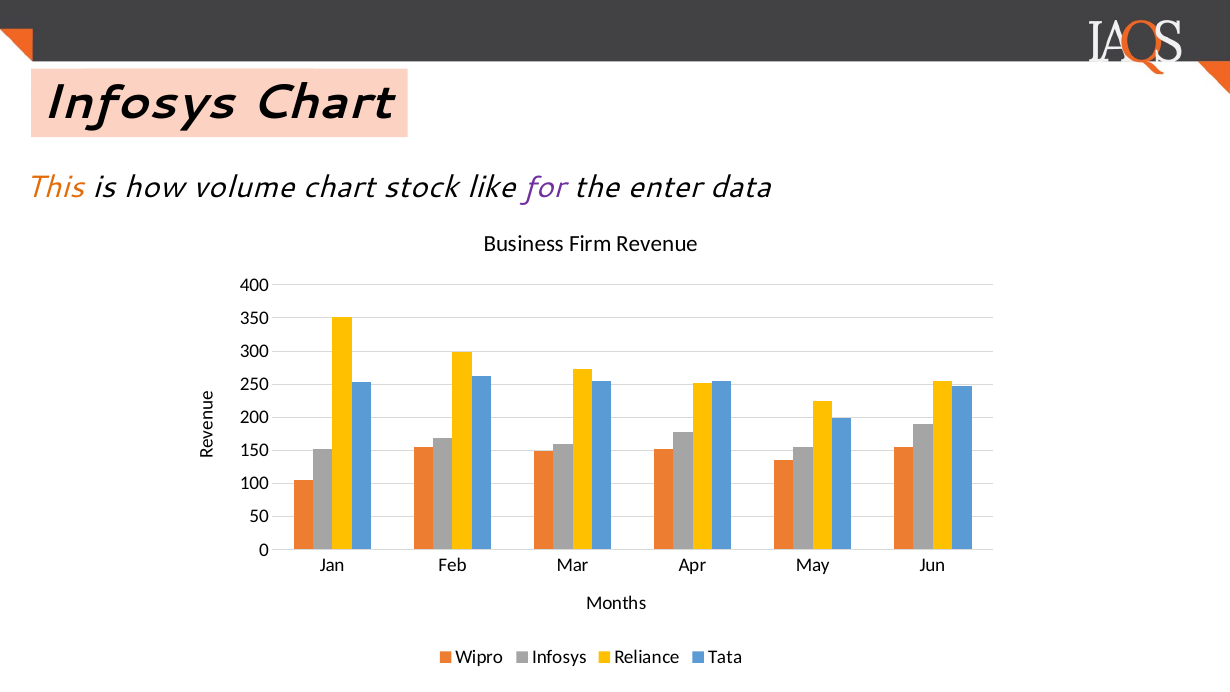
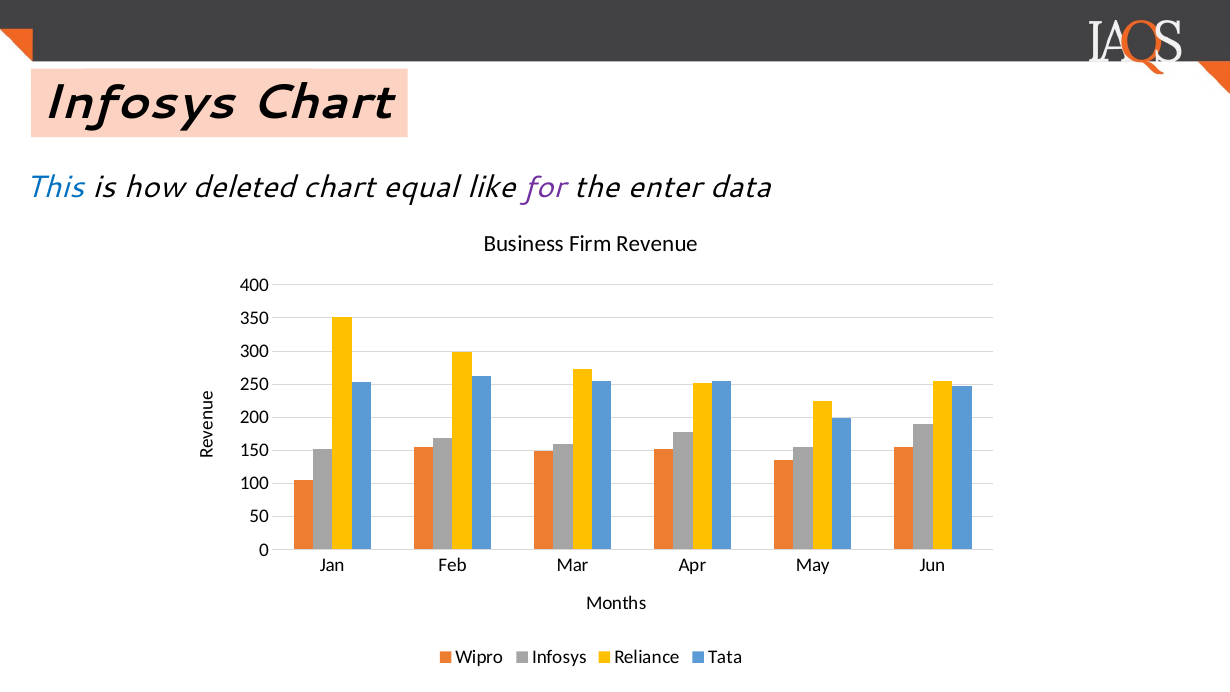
This colour: orange -> blue
volume: volume -> deleted
stock: stock -> equal
